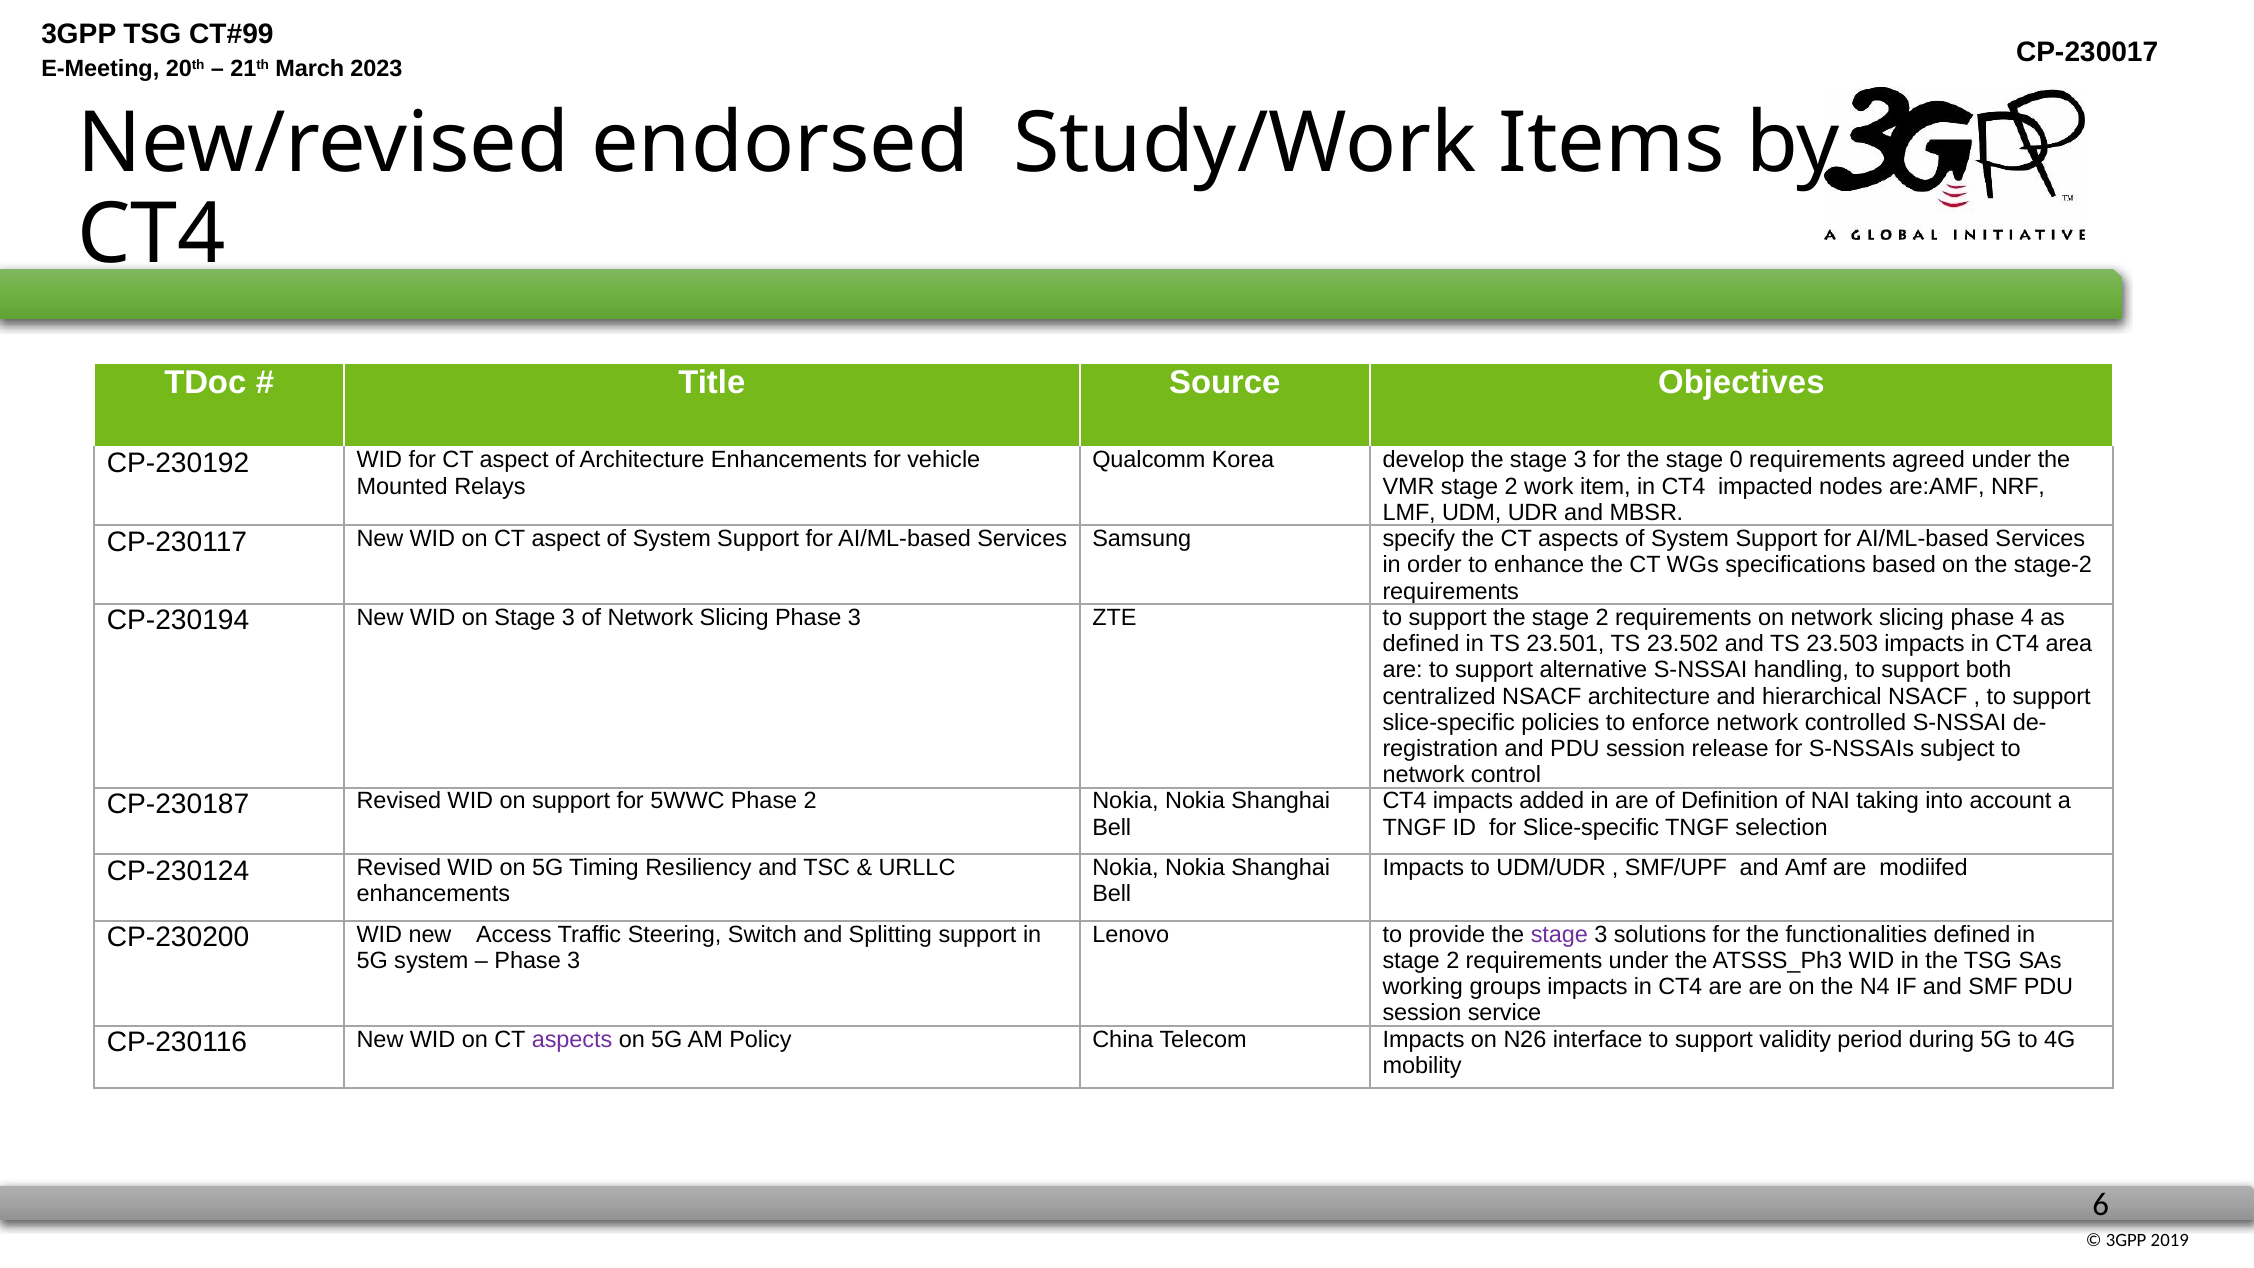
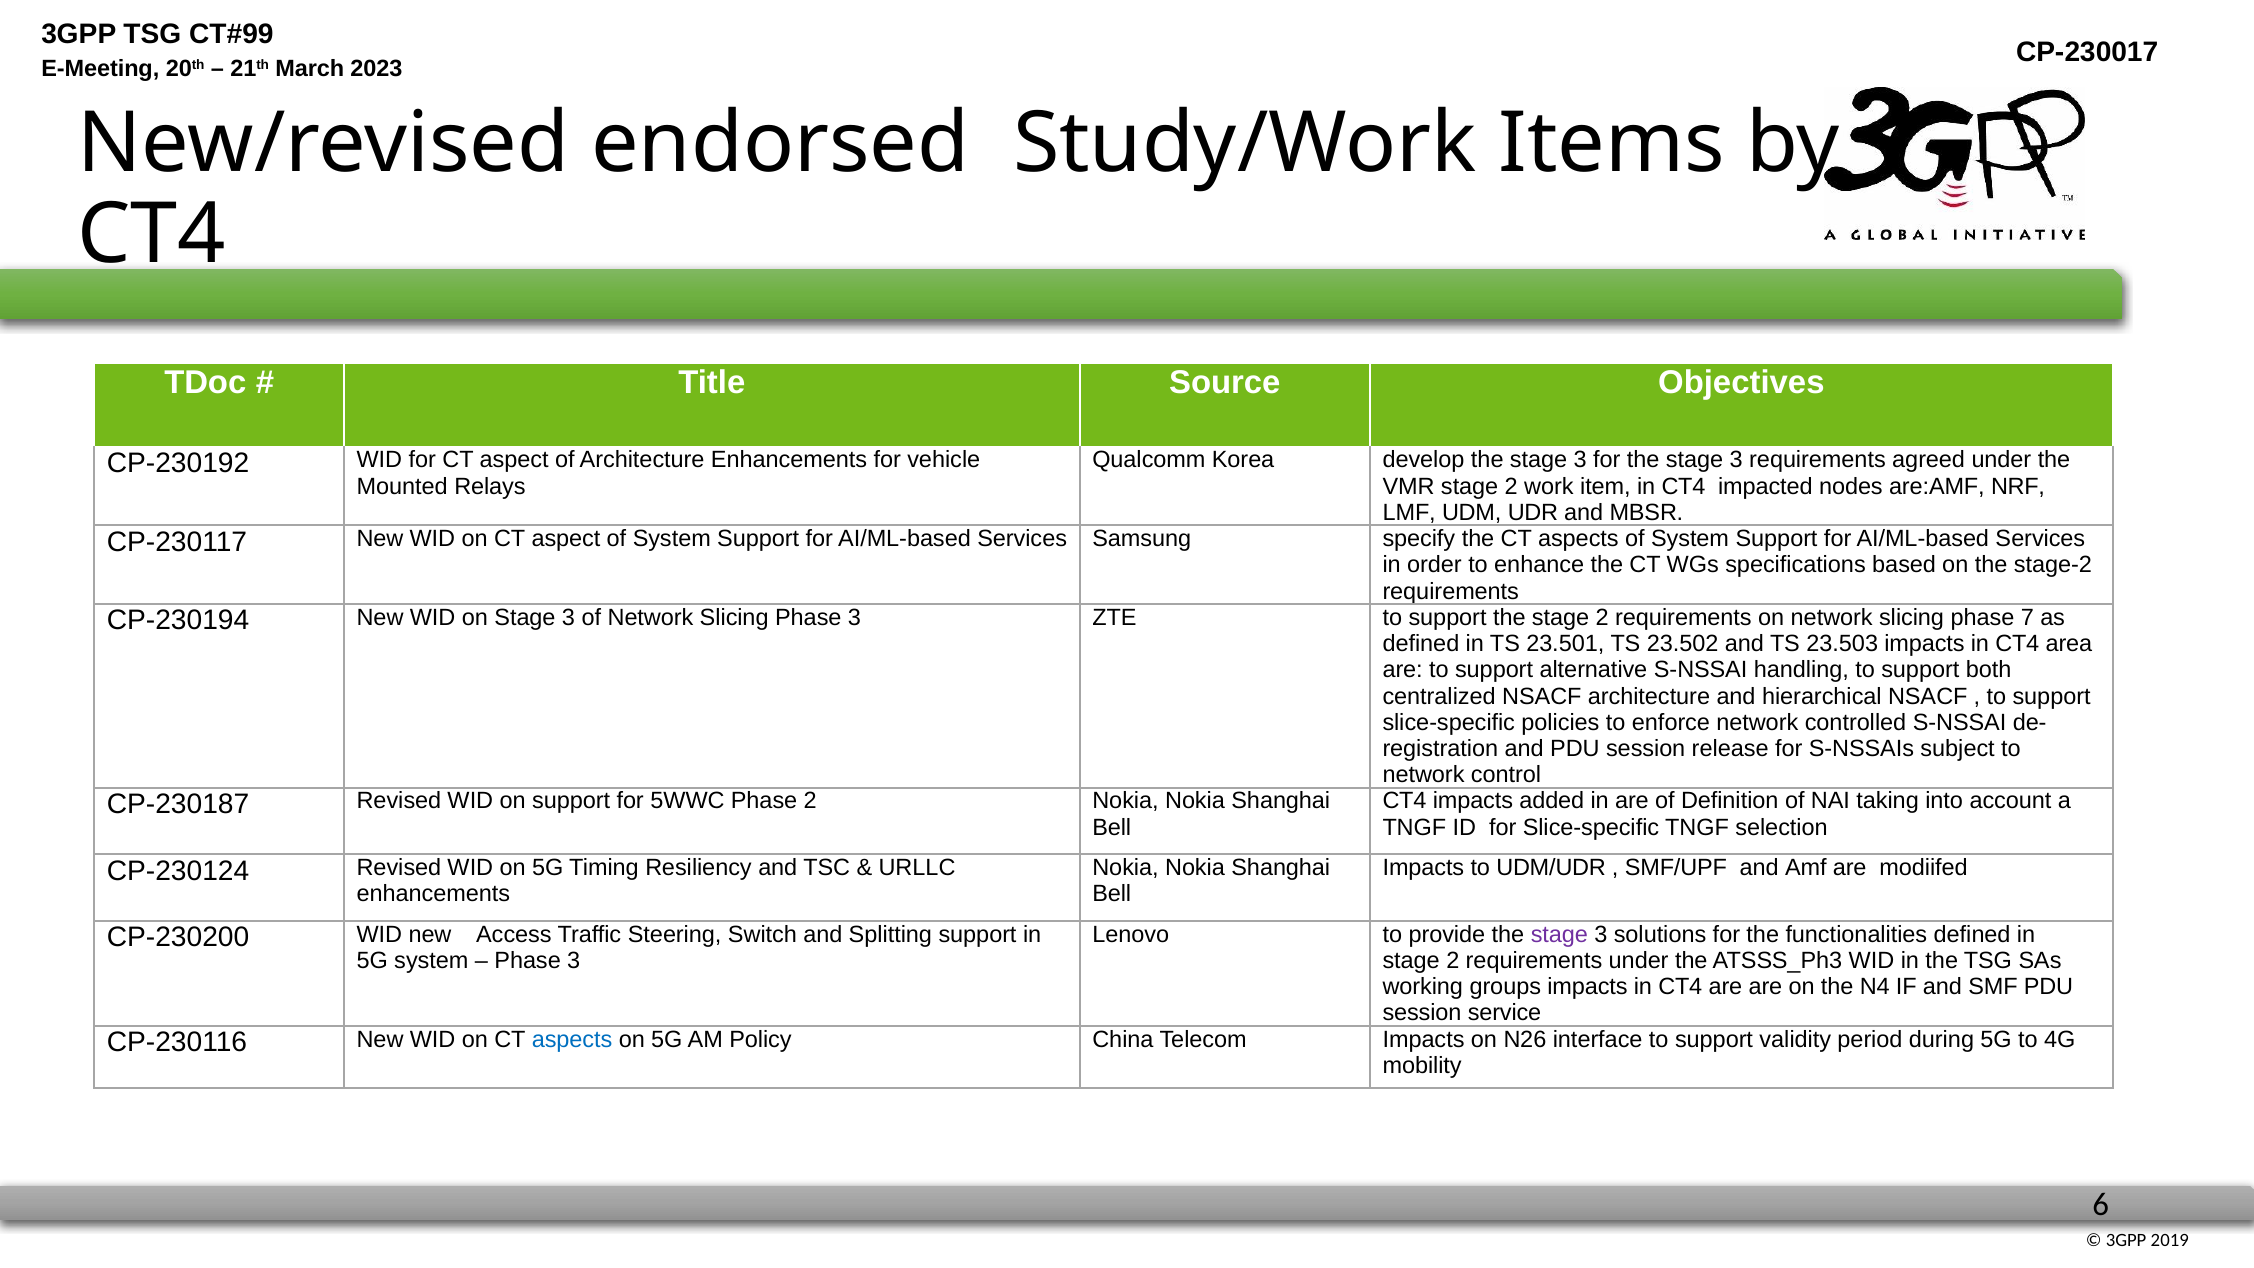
for the stage 0: 0 -> 3
4: 4 -> 7
aspects at (572, 1039) colour: purple -> blue
